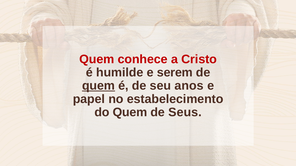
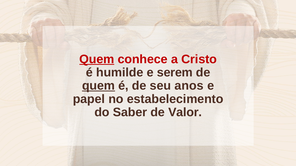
Quem at (97, 59) underline: none -> present
do Quem: Quem -> Saber
Seus: Seus -> Valor
